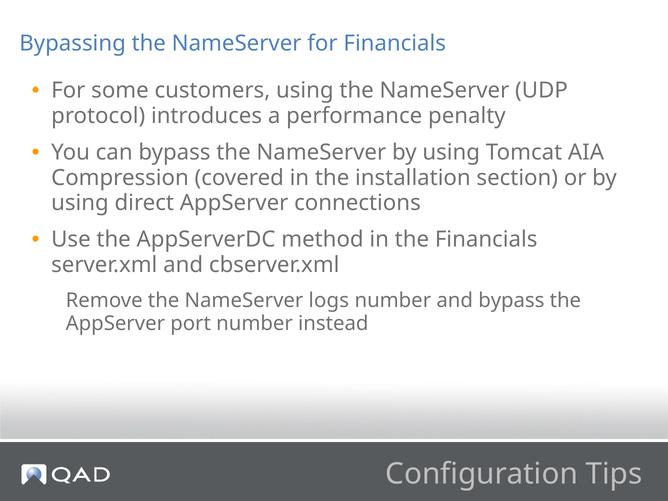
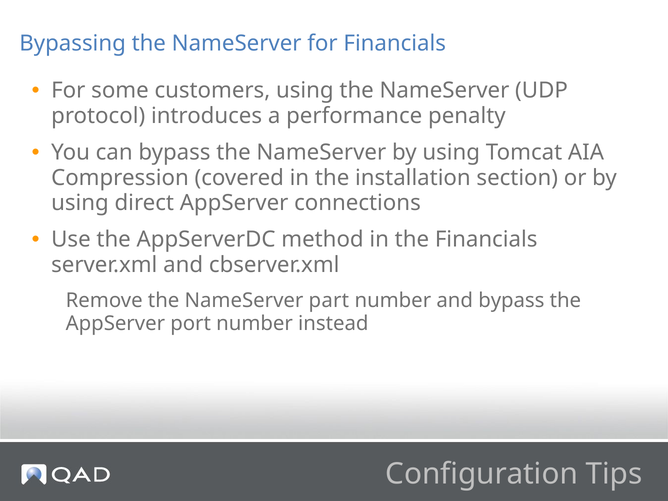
logs: logs -> part
